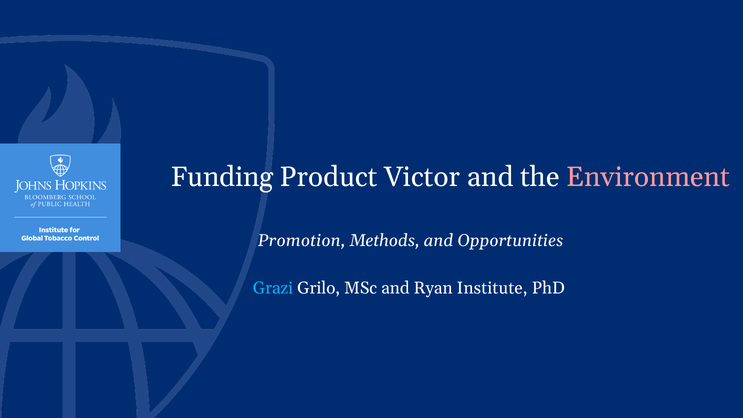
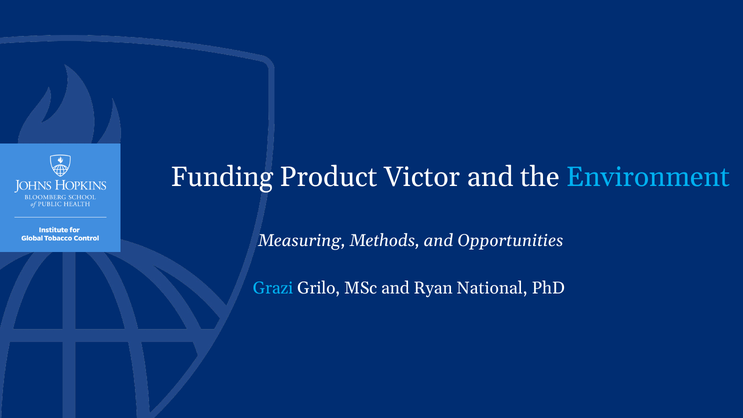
Environment colour: pink -> light blue
Promotion: Promotion -> Measuring
Institute: Institute -> National
